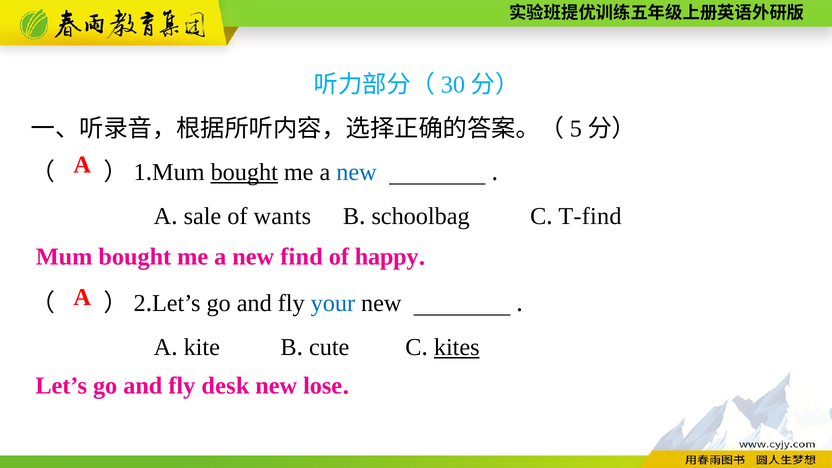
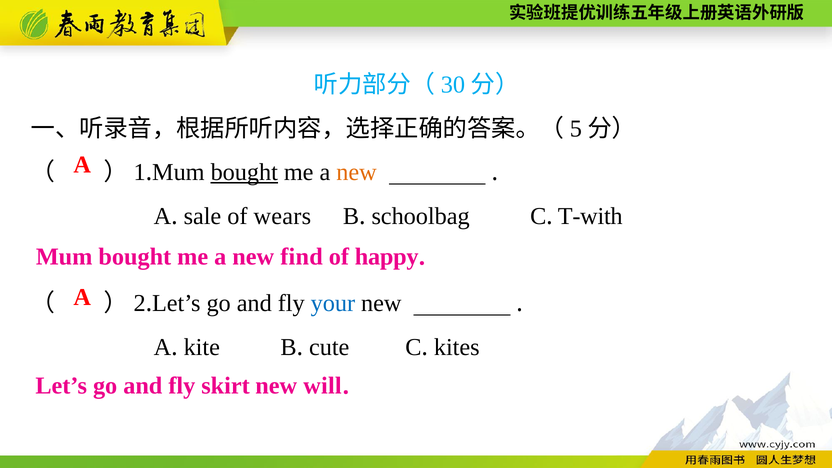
new at (357, 172) colour: blue -> orange
wants: wants -> wears
T-find: T-find -> T-with
kites underline: present -> none
desk: desk -> skirt
lose: lose -> will
